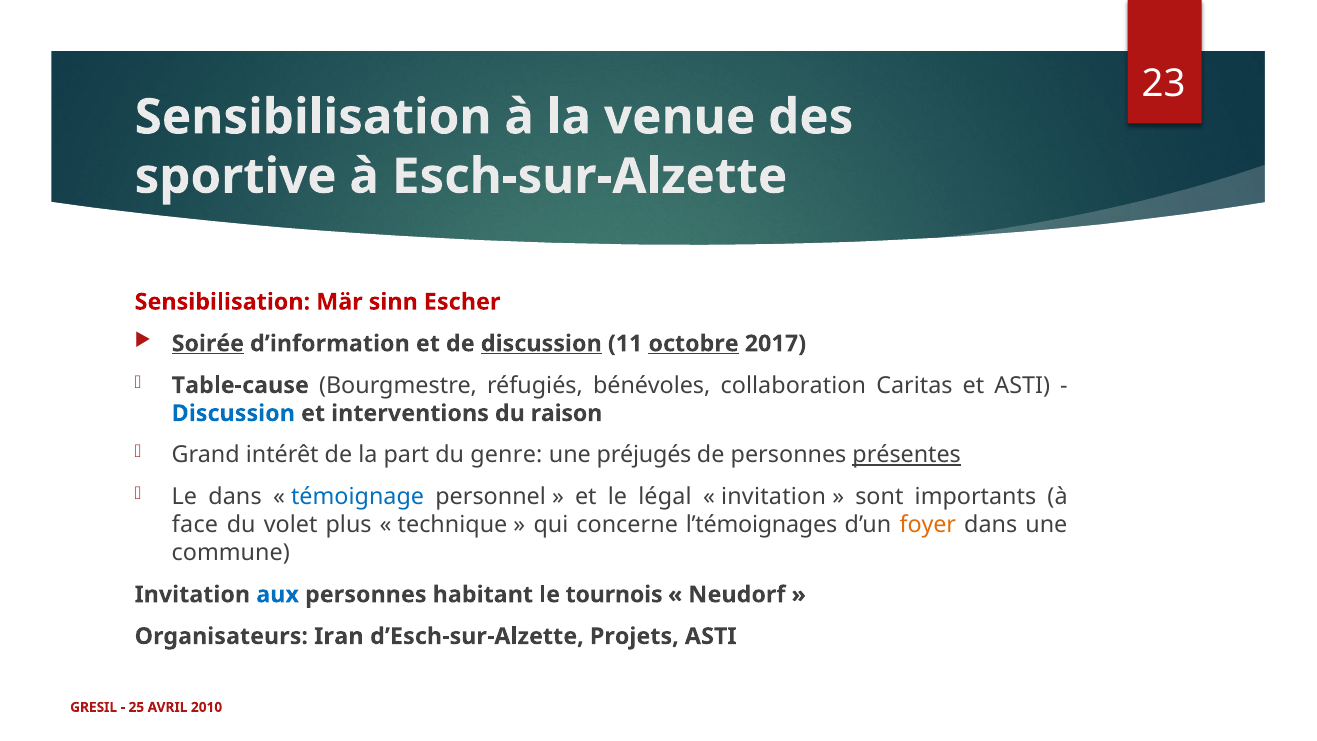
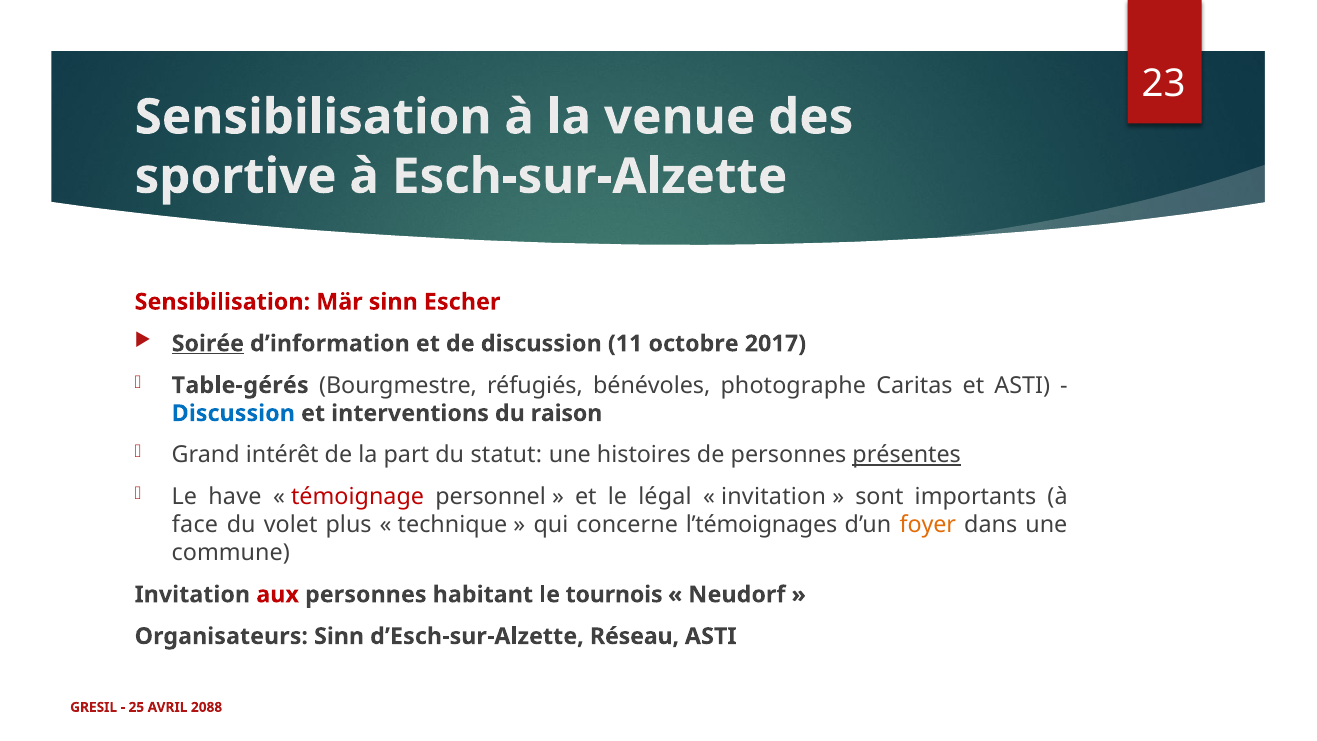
discussion at (541, 344) underline: present -> none
octobre underline: present -> none
Table-cause: Table-cause -> Table-gérés
collaboration: collaboration -> photographe
genre: genre -> statut
préjugés: préjugés -> histoires
Le dans: dans -> have
témoignage colour: blue -> red
aux colour: blue -> red
Organisateurs Iran: Iran -> Sinn
Projets: Projets -> Réseau
2010: 2010 -> 2088
